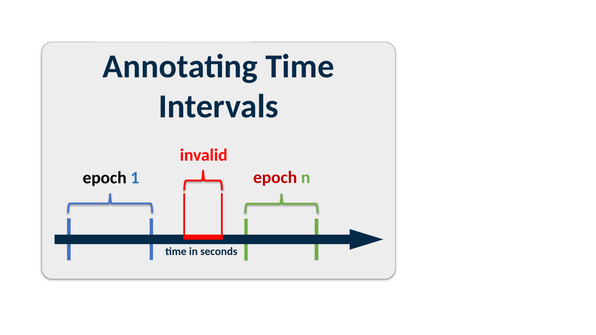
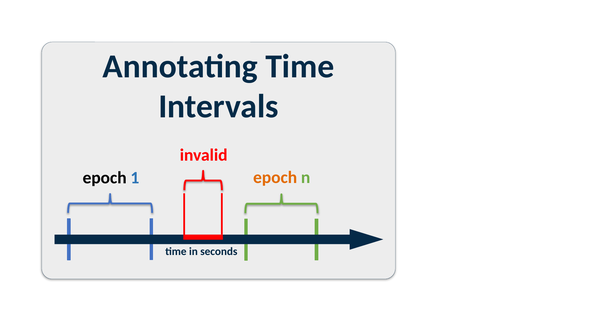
epoch at (275, 178) colour: red -> orange
